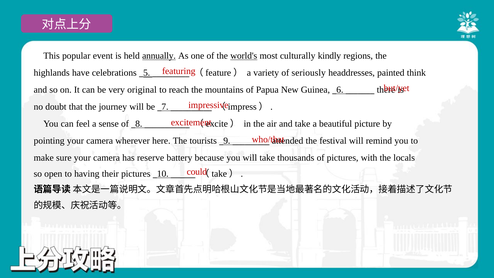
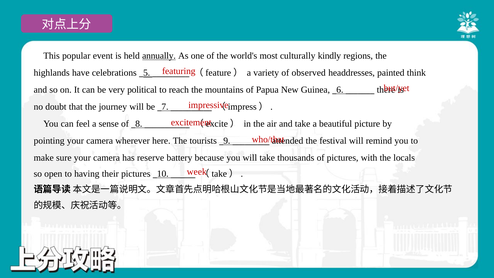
world's underline: present -> none
seriously: seriously -> observed
original: original -> political
could: could -> week
